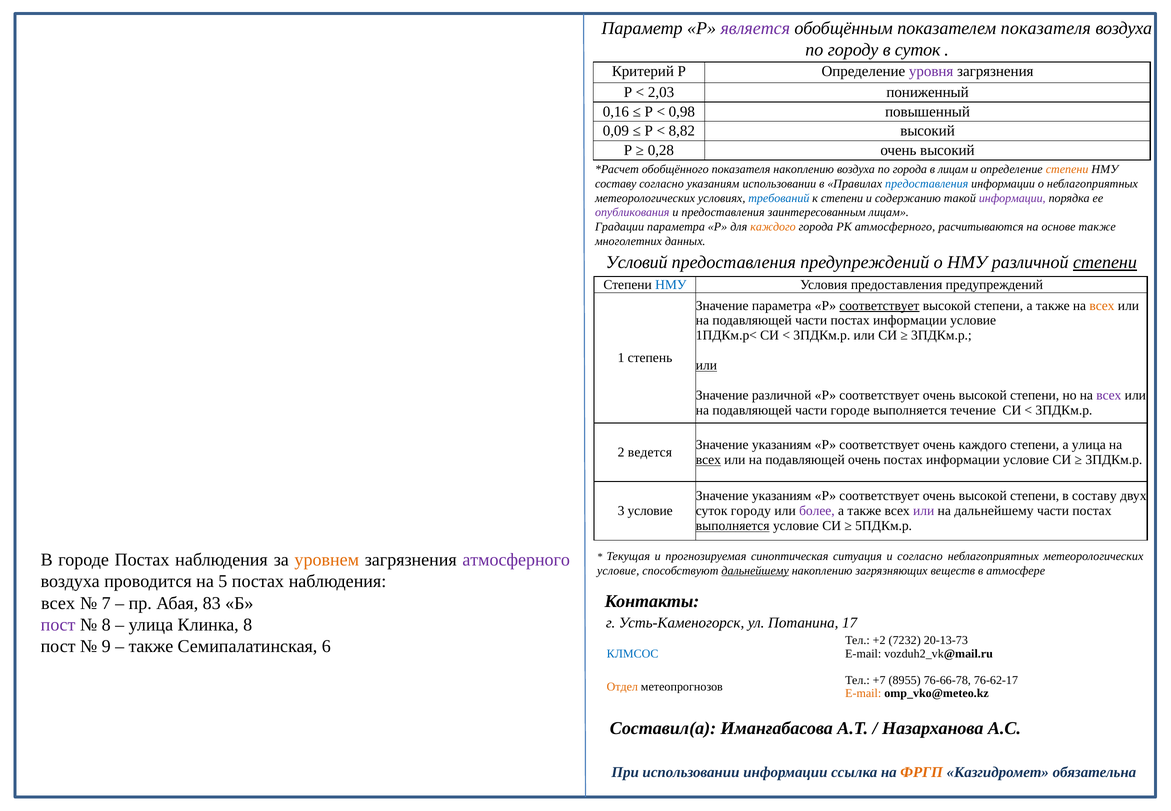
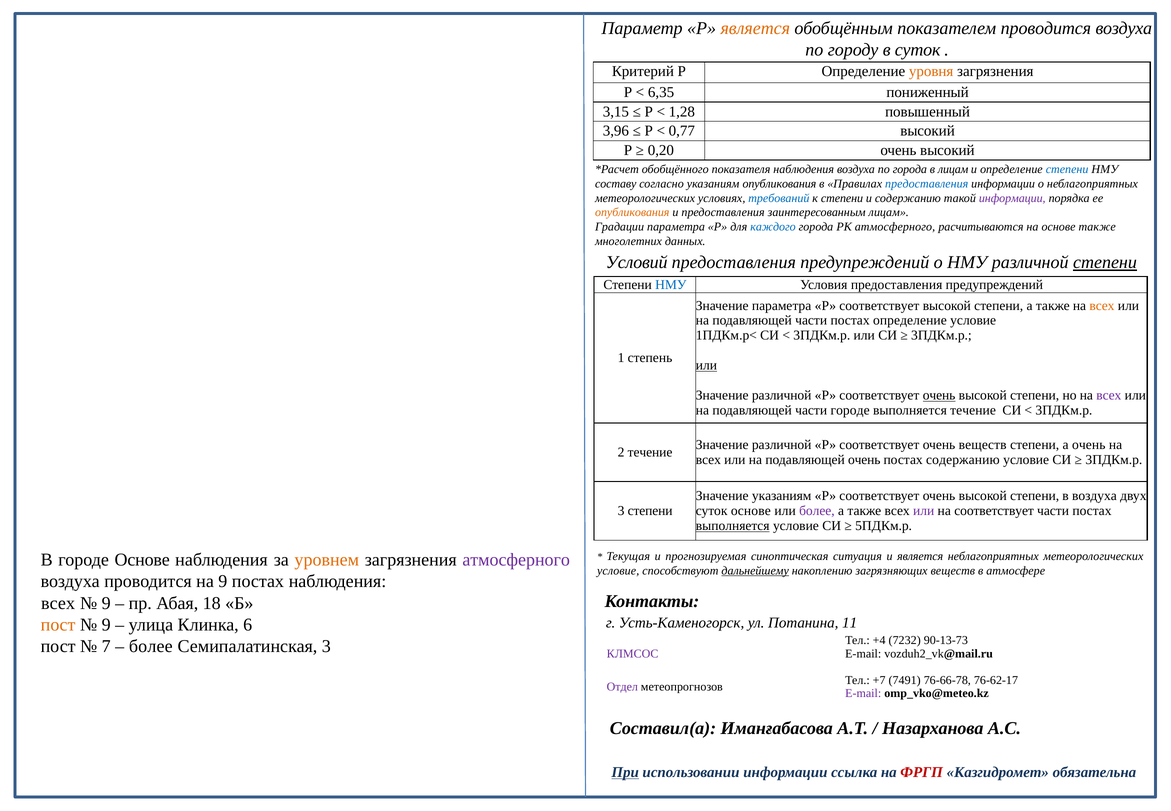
является at (755, 28) colour: purple -> orange
показателем показателя: показателя -> проводится
уровня colour: purple -> orange
2,03: 2,03 -> 6,35
0,16: 0,16 -> 3,15
0,98: 0,98 -> 1,28
0,09: 0,09 -> 3,96
8,82: 8,82 -> 0,77
0,28: 0,28 -> 0,20
показателя накоплению: накоплению -> наблюдения
степени at (1067, 169) colour: orange -> blue
указаниям использовании: использовании -> опубликования
опубликования at (632, 212) colour: purple -> orange
каждого at (773, 227) colour: orange -> blue
соответствует at (879, 305) underline: present -> none
части постах информации: информации -> определение
очень at (939, 395) underline: none -> present
указаниям at (782, 445): указаниям -> различной
очень каждого: каждого -> веществ
а улица: улица -> очень
2 ведется: ведется -> течение
всех at (708, 460) underline: present -> none
информации at (963, 460): информации -> содержанию
в составу: составу -> воздуха
3 условие: условие -> степени
суток городу: городу -> основе
на дальнейшему: дальнейшему -> соответствует
городе Постах: Постах -> Основе
и согласно: согласно -> является
на 5: 5 -> 9
7 at (106, 603): 7 -> 9
83: 83 -> 18
17: 17 -> 11
пост at (58, 624) colour: purple -> orange
8 at (106, 624): 8 -> 9
Клинка 8: 8 -> 6
+2: +2 -> +4
20-13-73: 20-13-73 -> 90-13-73
9: 9 -> 7
также at (151, 646): также -> более
Семипалатинская 6: 6 -> 3
КЛМСОС colour: blue -> purple
8955: 8955 -> 7491
Отдел colour: orange -> purple
E-mail at (863, 693) colour: orange -> purple
При underline: none -> present
ФРГП colour: orange -> red
